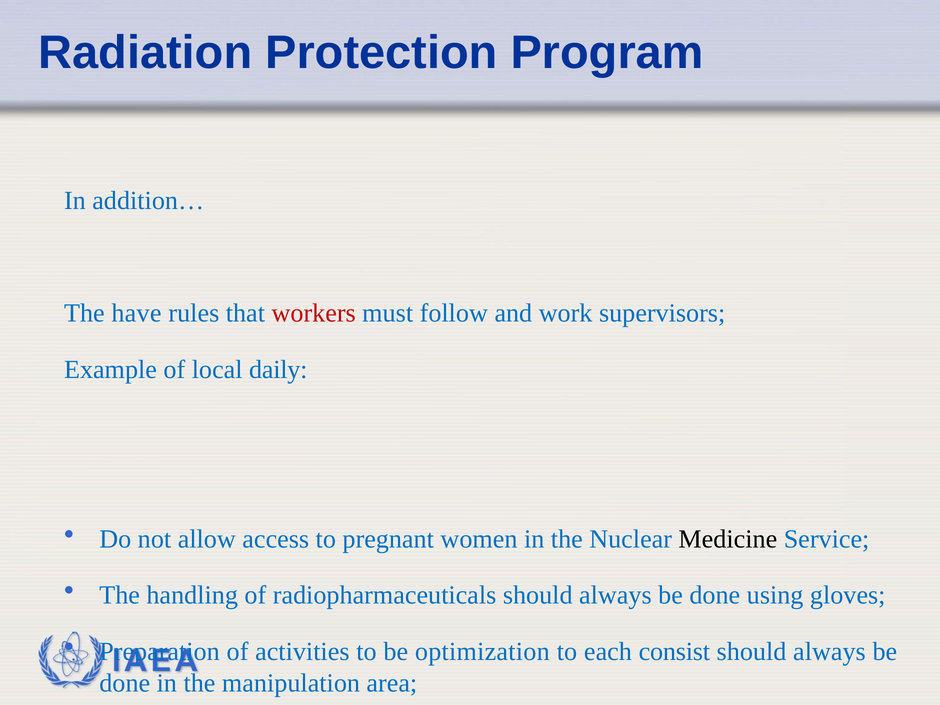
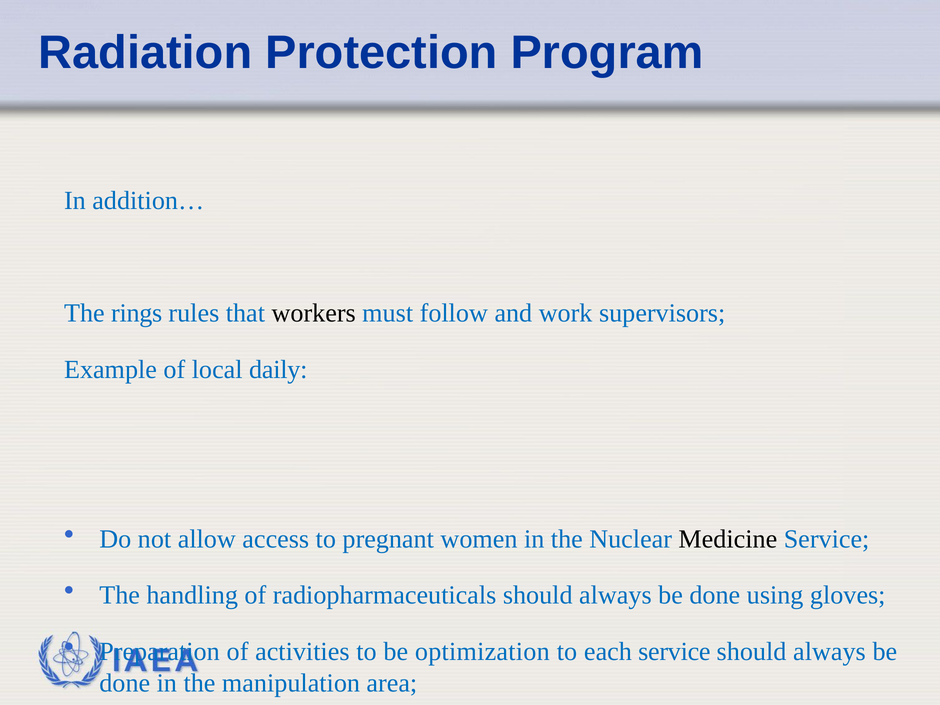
have: have -> rings
workers colour: red -> black
each consist: consist -> service
